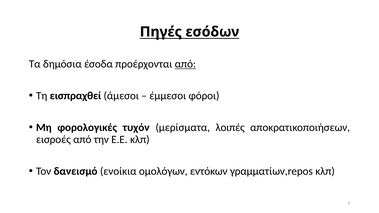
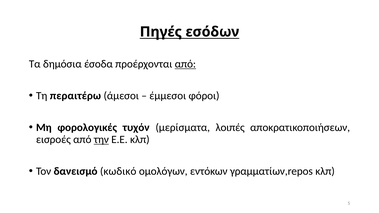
εισπραχθεί: εισπραχθεί -> περαιτέρω
την underline: none -> present
ενοίκια: ενοίκια -> κωδικό
